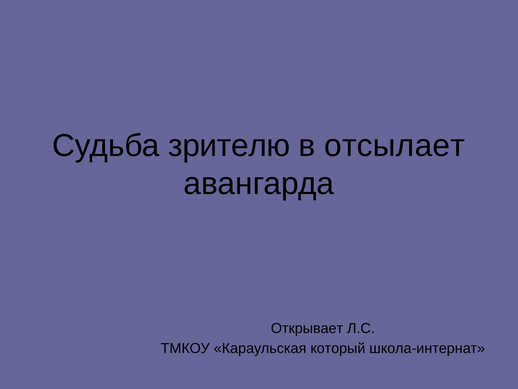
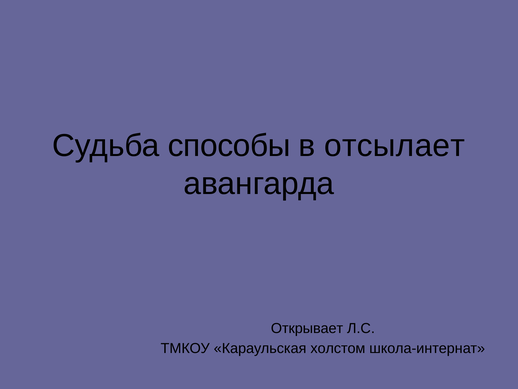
зрителю: зрителю -> способы
который: который -> холстом
